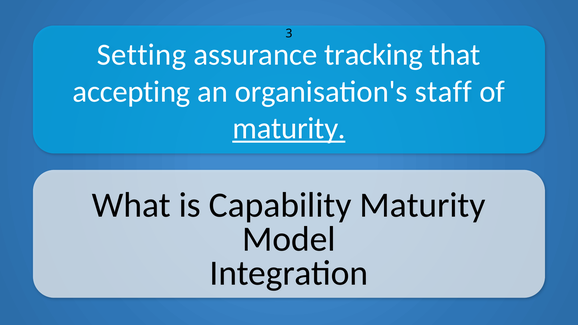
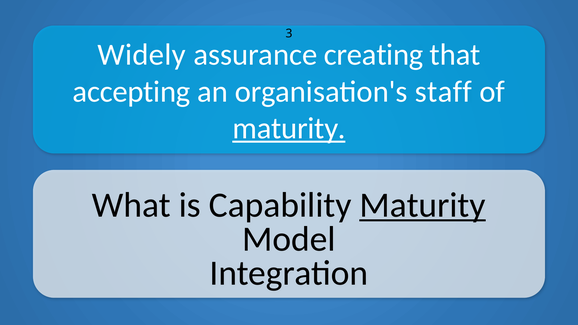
Setting: Setting -> Widely
tracking: tracking -> creating
Maturity at (423, 205) underline: none -> present
